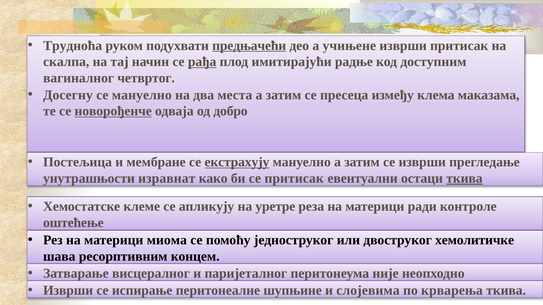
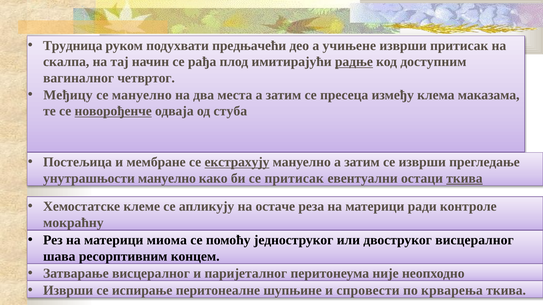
Трудноћа: Трудноћа -> Трудница
предњачећи underline: present -> none
рађа underline: present -> none
радње underline: none -> present
Досегну: Досегну -> Међицу
добро: добро -> стуба
унутрашњости изравнат: изравнат -> мануелно
уретре: уретре -> остаче
оштећење: оштећење -> мокраћну
двоструког хемолитичке: хемолитичке -> висцералног
слојевима: слојевима -> спровести
